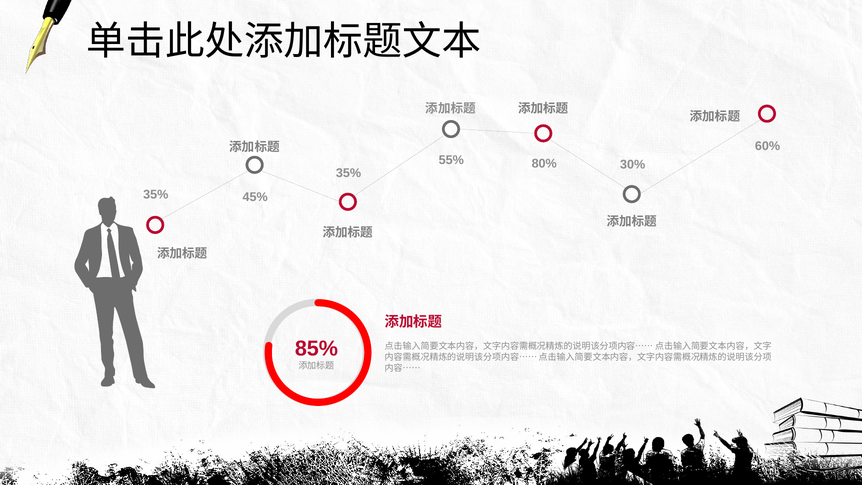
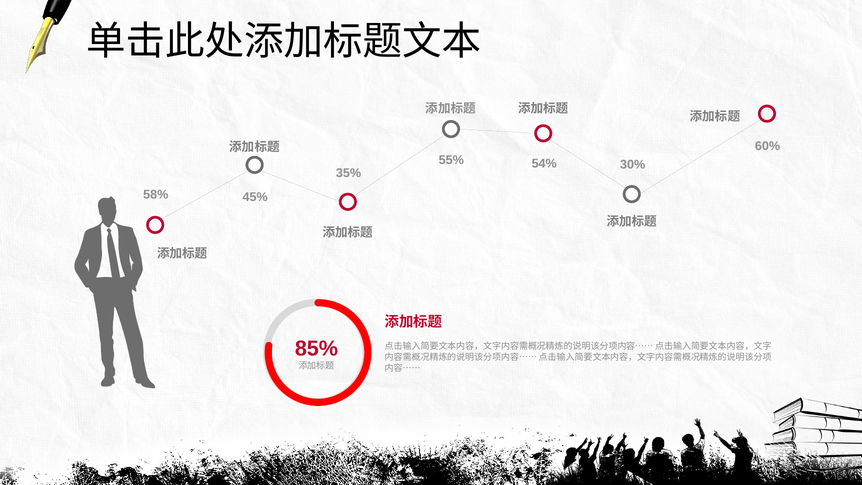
80%: 80% -> 54%
35% at (156, 195): 35% -> 58%
